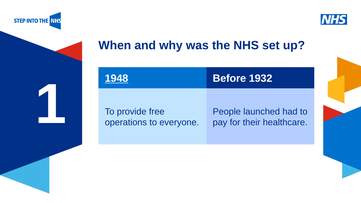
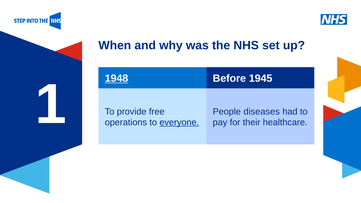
1932: 1932 -> 1945
launched: launched -> diseases
everyone underline: none -> present
